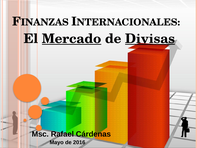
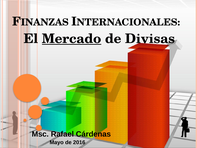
Divisas underline: present -> none
